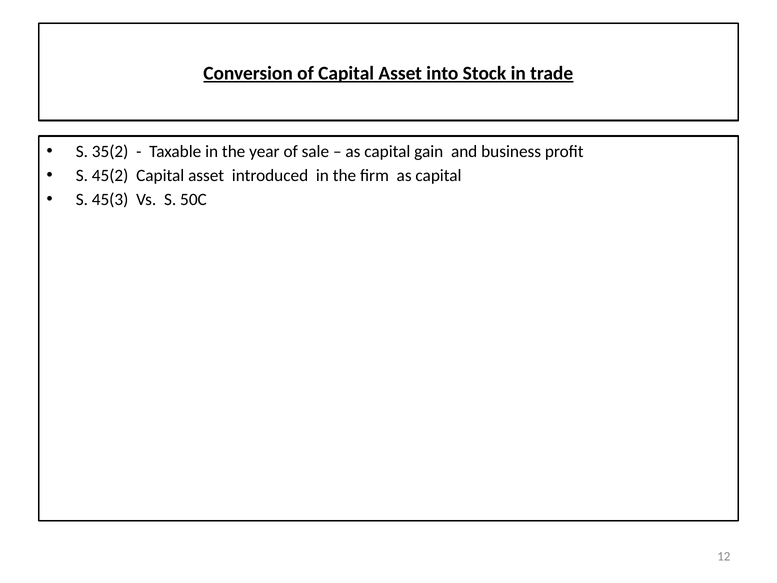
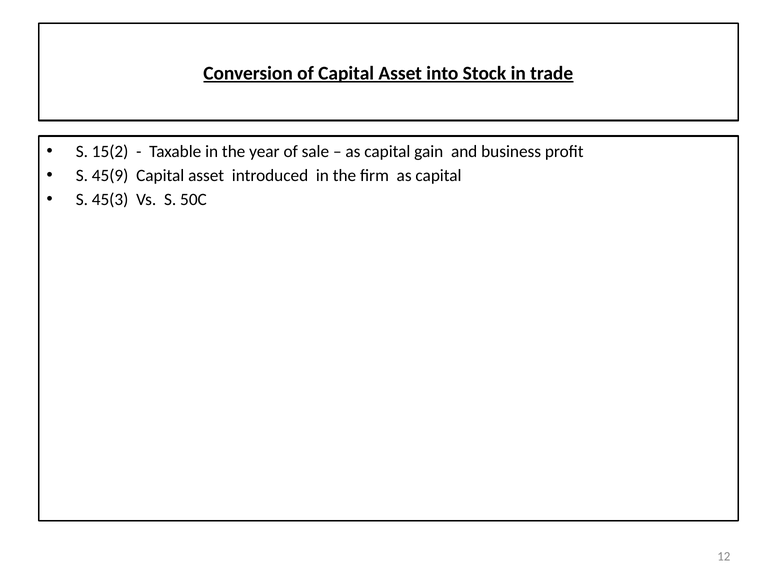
35(2: 35(2 -> 15(2
45(2: 45(2 -> 45(9
